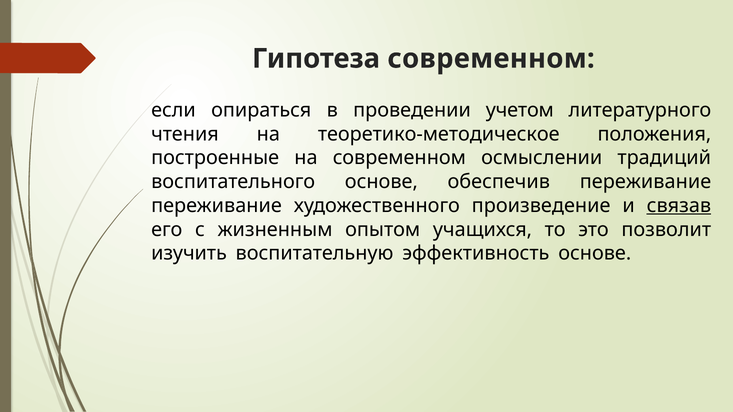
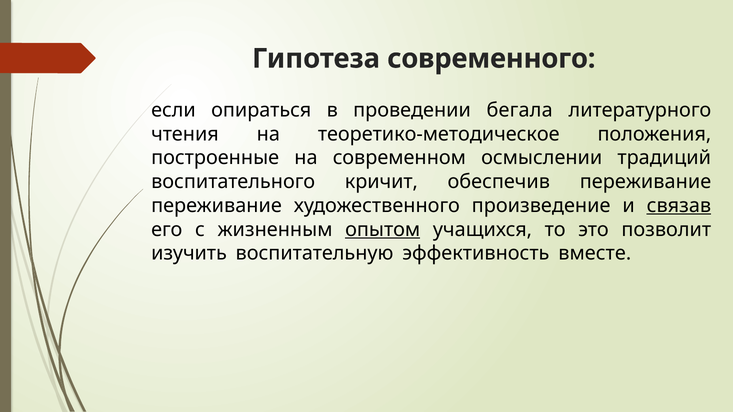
Гипотеза современном: современном -> современного
учетом: учетом -> бегала
воспитательного основе: основе -> кричит
опытом underline: none -> present
эффективность основе: основе -> вместе
